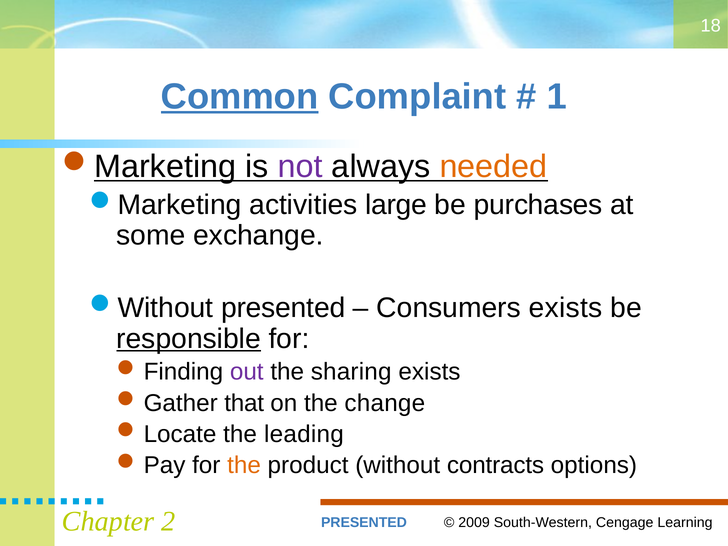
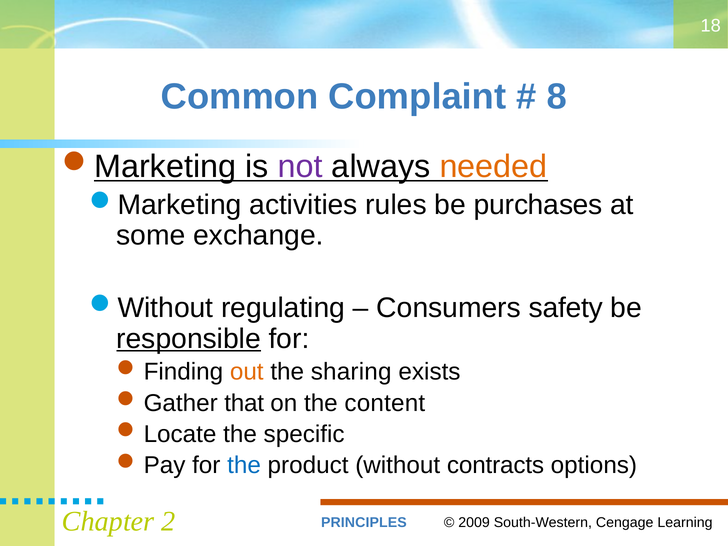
Common underline: present -> none
1: 1 -> 8
large: large -> rules
presented at (283, 308): presented -> regulating
Consumers exists: exists -> safety
out colour: purple -> orange
change: change -> content
leading: leading -> specific
the at (244, 465) colour: orange -> blue
PRESENTED at (364, 523): PRESENTED -> PRINCIPLES
